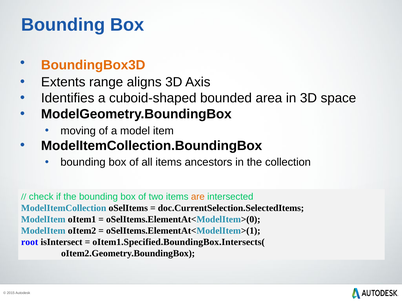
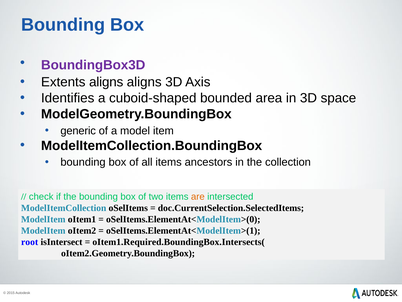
BoundingBox3D colour: orange -> purple
Extents range: range -> aligns
moving: moving -> generic
oItem1.Specified.BoundingBox.Intersects(: oItem1.Specified.BoundingBox.Intersects( -> oItem1.Required.BoundingBox.Intersects(
